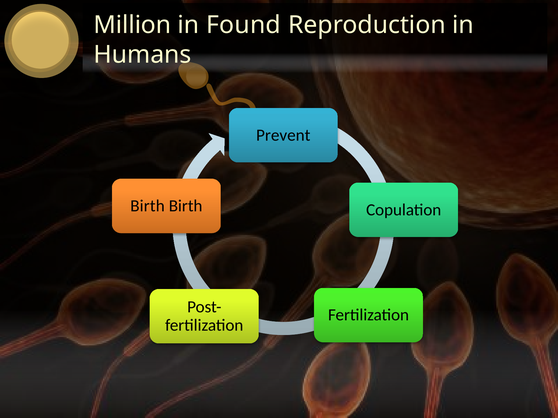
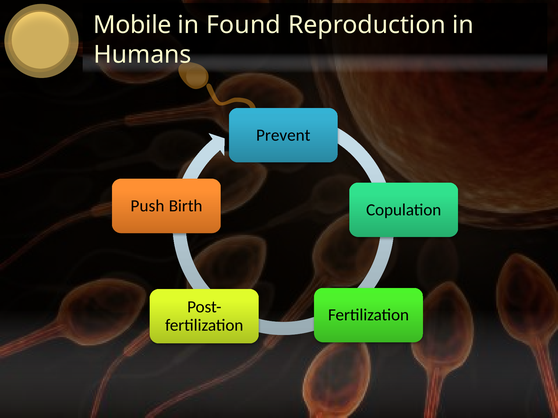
Million: Million -> Mobile
Birth at (147, 206): Birth -> Push
